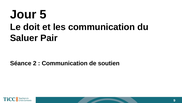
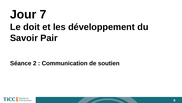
5: 5 -> 7
les communication: communication -> développement
Saluer: Saluer -> Savoir
